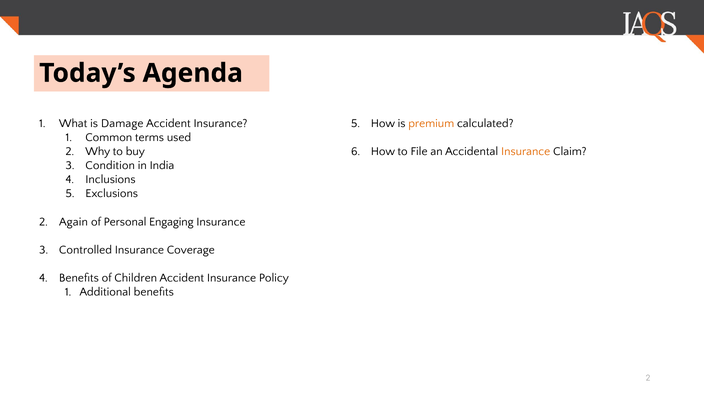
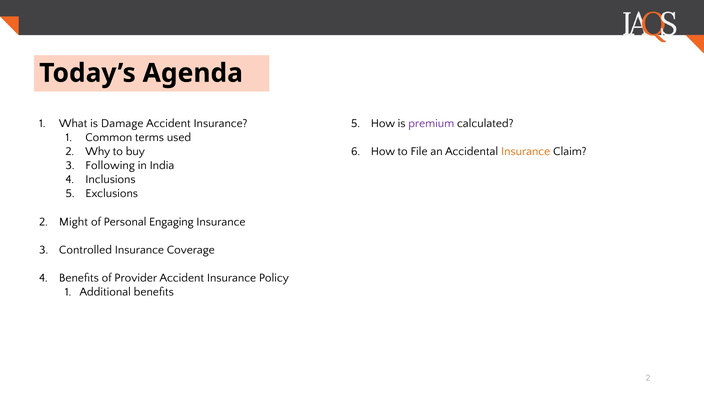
premium colour: orange -> purple
Condition: Condition -> Following
Again: Again -> Might
Children: Children -> Provider
